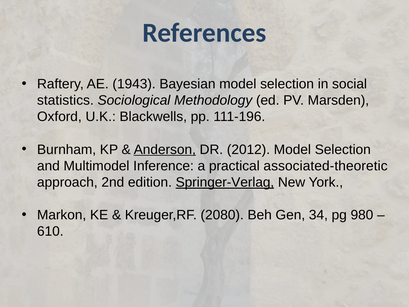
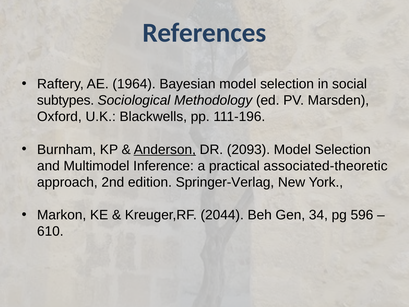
1943: 1943 -> 1964
statistics: statistics -> subtypes
2012: 2012 -> 2093
Springer-Verlag underline: present -> none
2080: 2080 -> 2044
980: 980 -> 596
